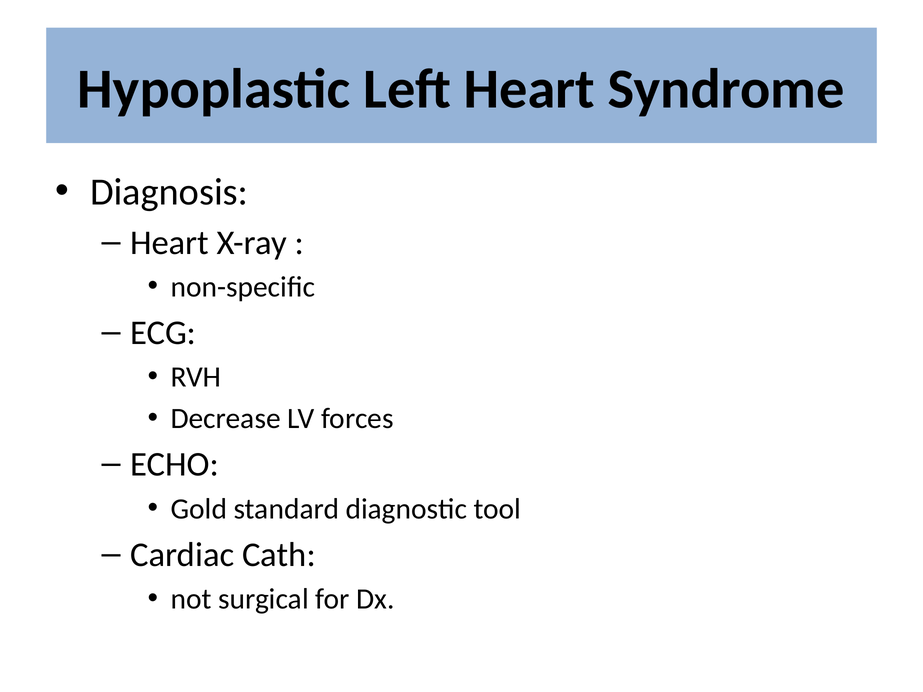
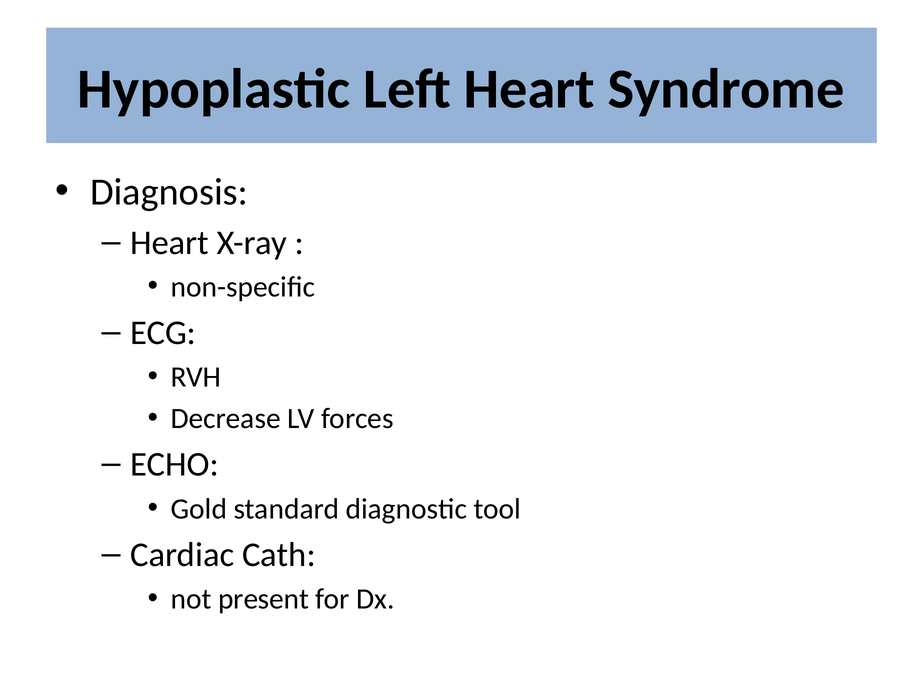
surgical: surgical -> present
